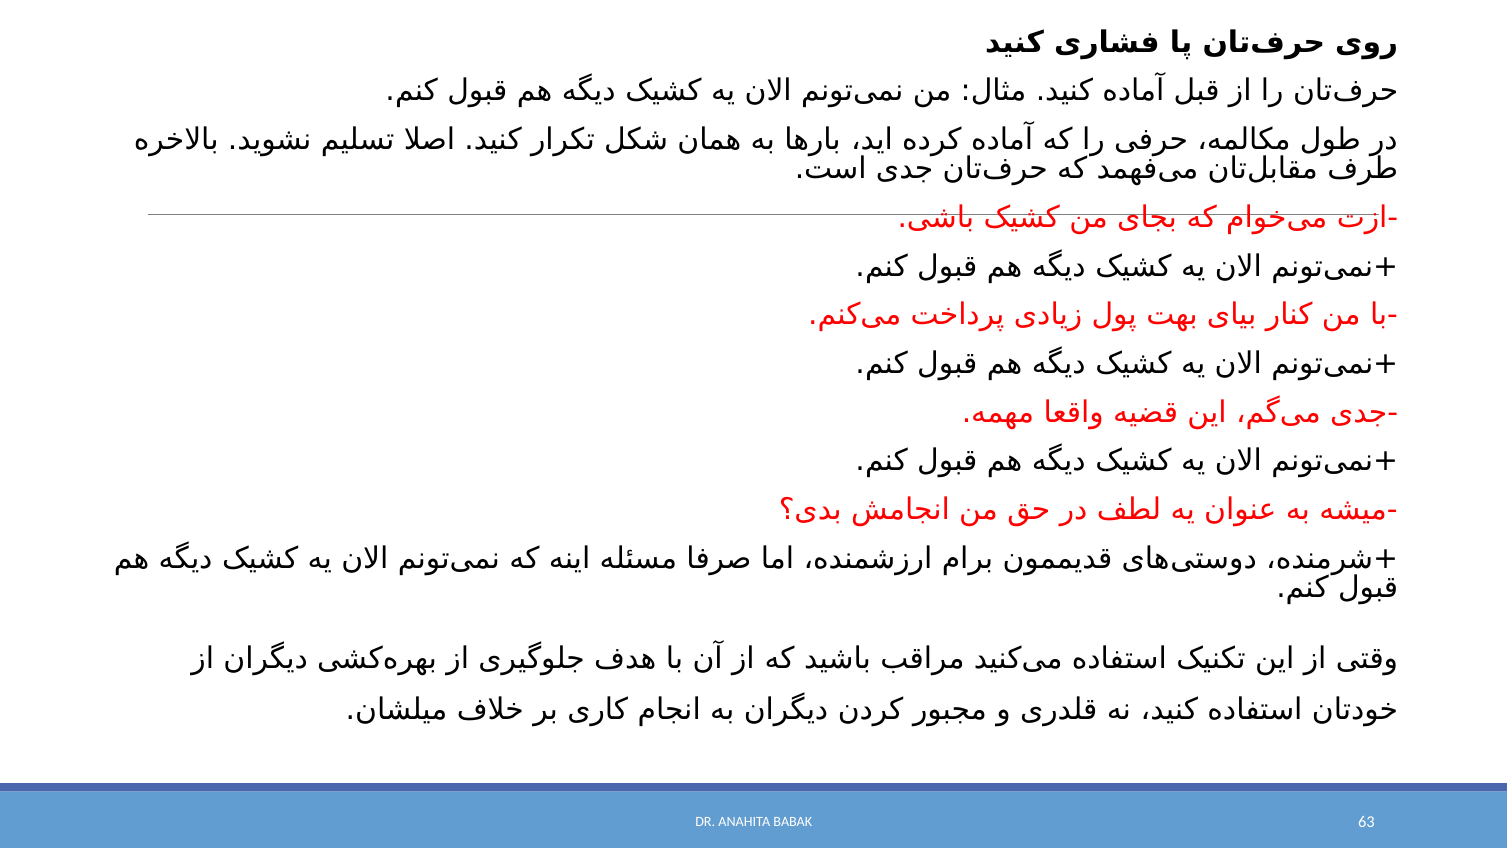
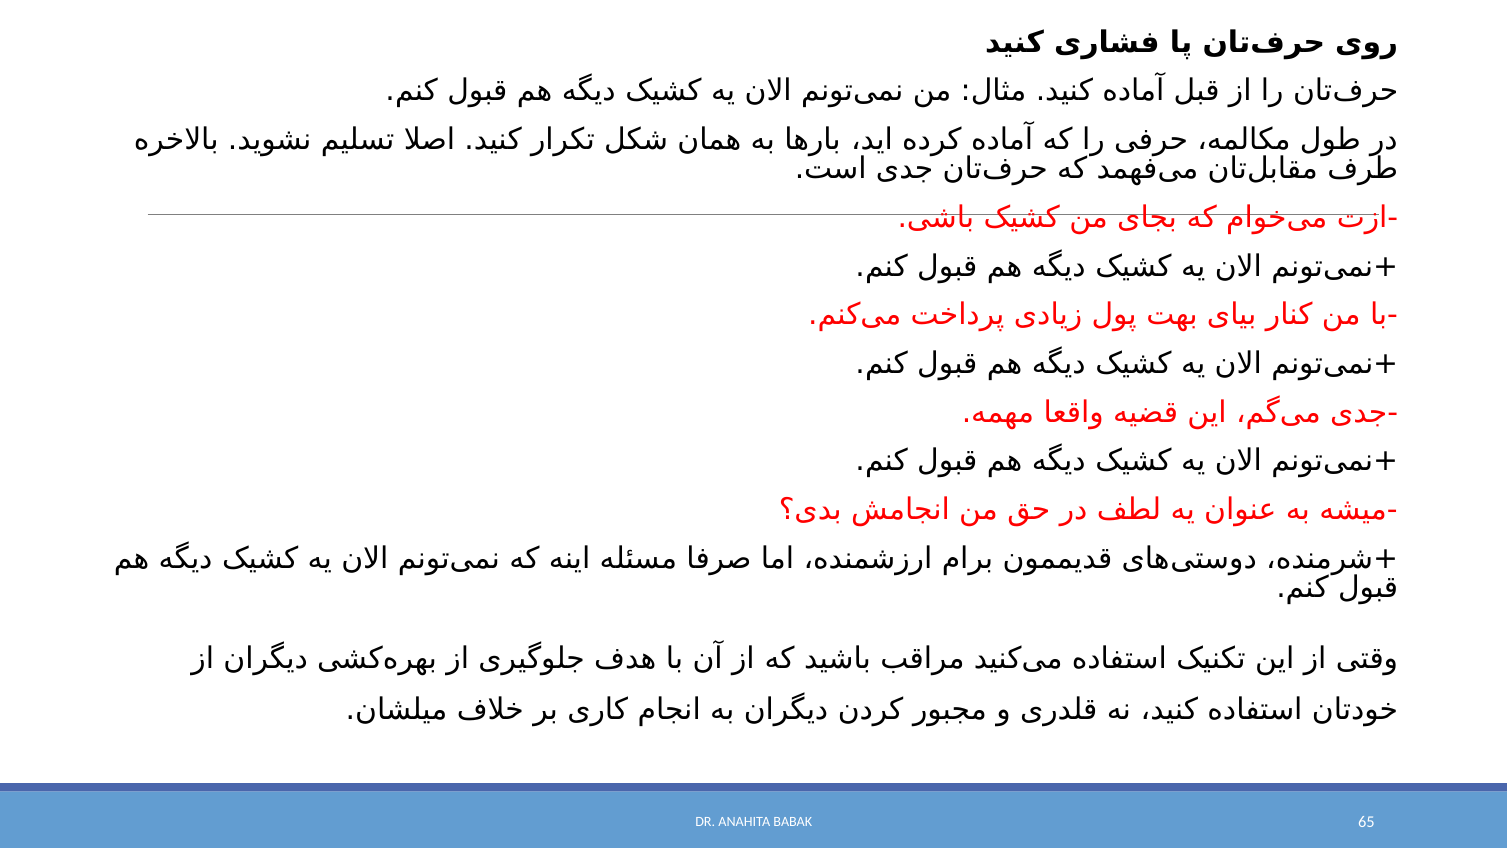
63: 63 -> 65
